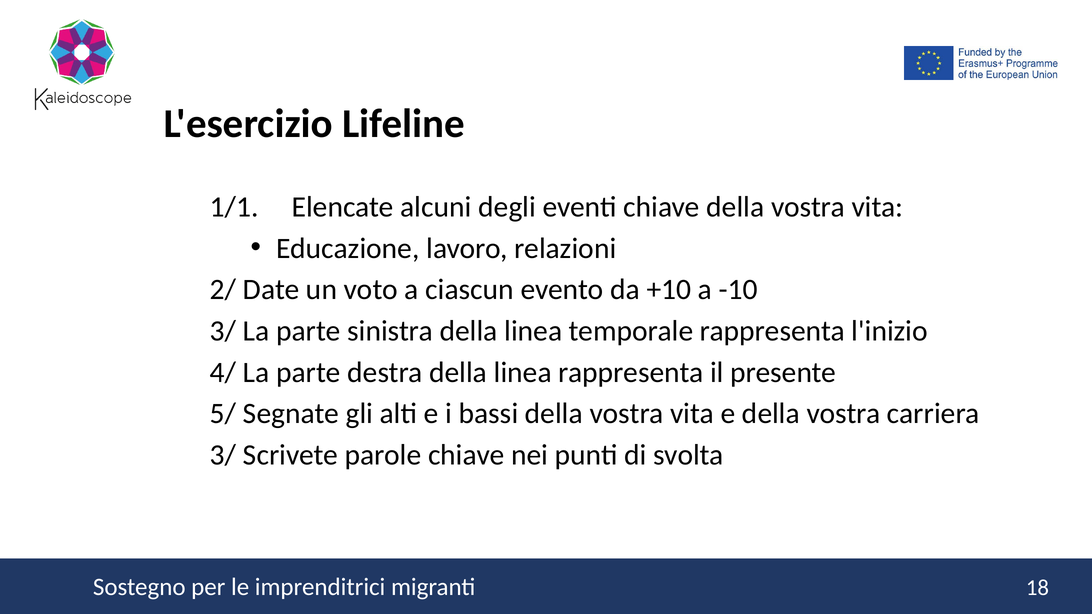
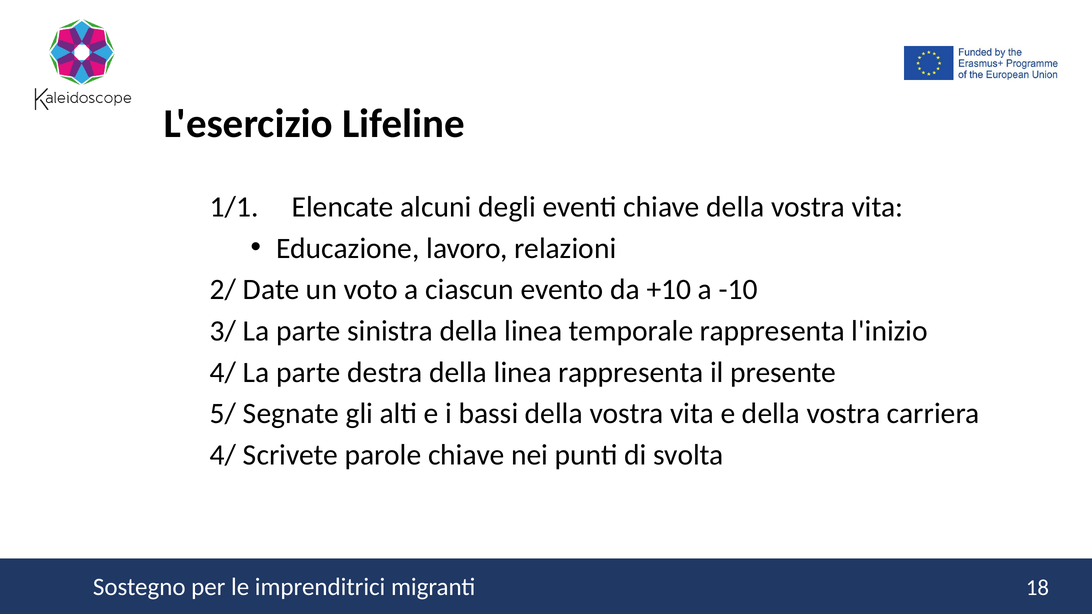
3/ at (223, 455): 3/ -> 4/
